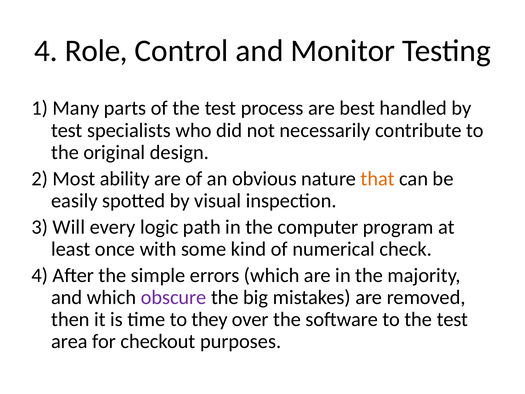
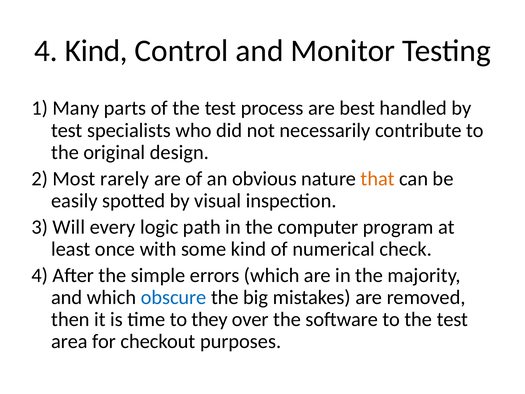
4 Role: Role -> Kind
ability: ability -> rarely
obscure colour: purple -> blue
